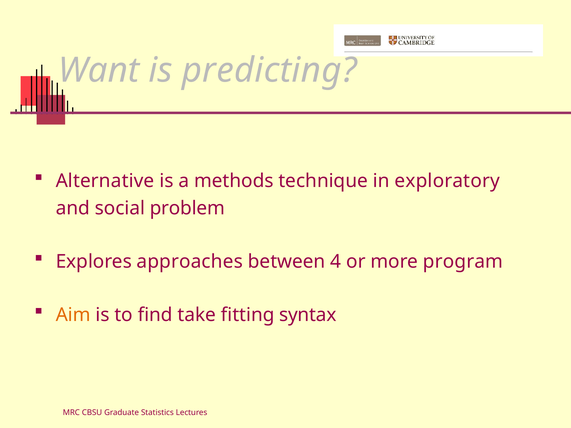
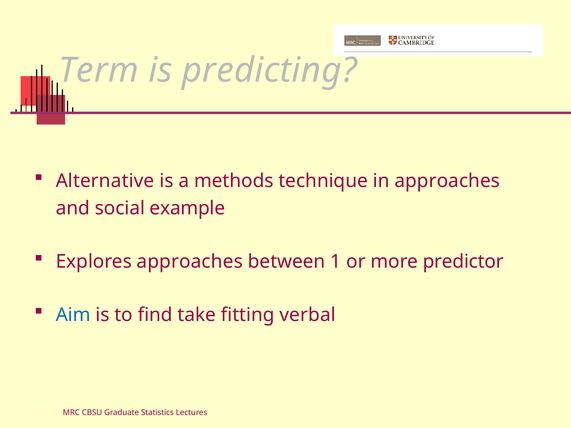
Want: Want -> Term
in exploratory: exploratory -> approaches
problem: problem -> example
4: 4 -> 1
program: program -> predictor
Aim colour: orange -> blue
syntax: syntax -> verbal
